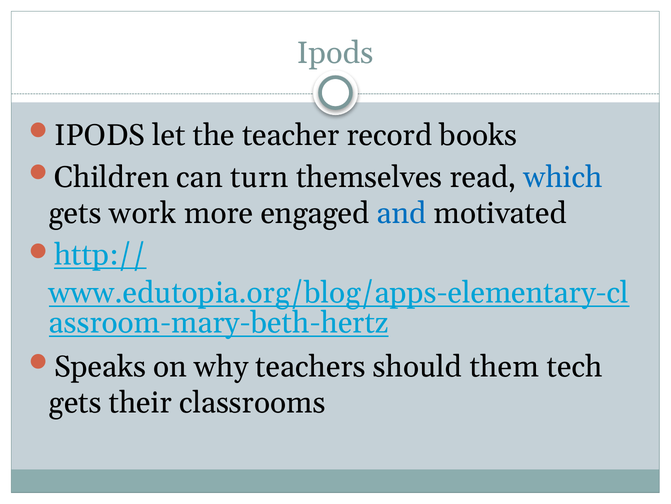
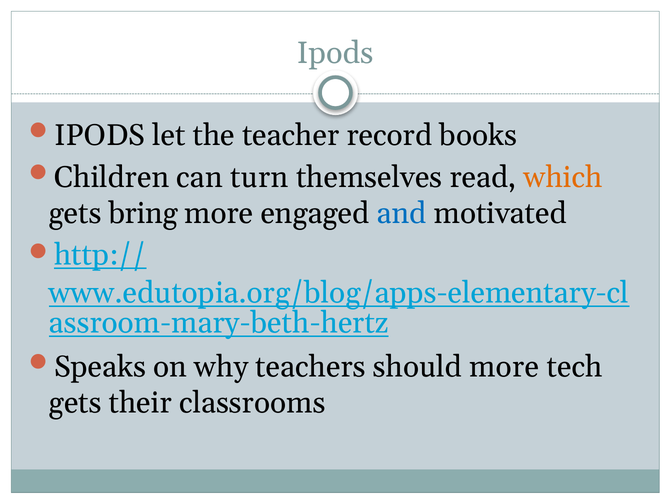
which colour: blue -> orange
work: work -> bring
should them: them -> more
